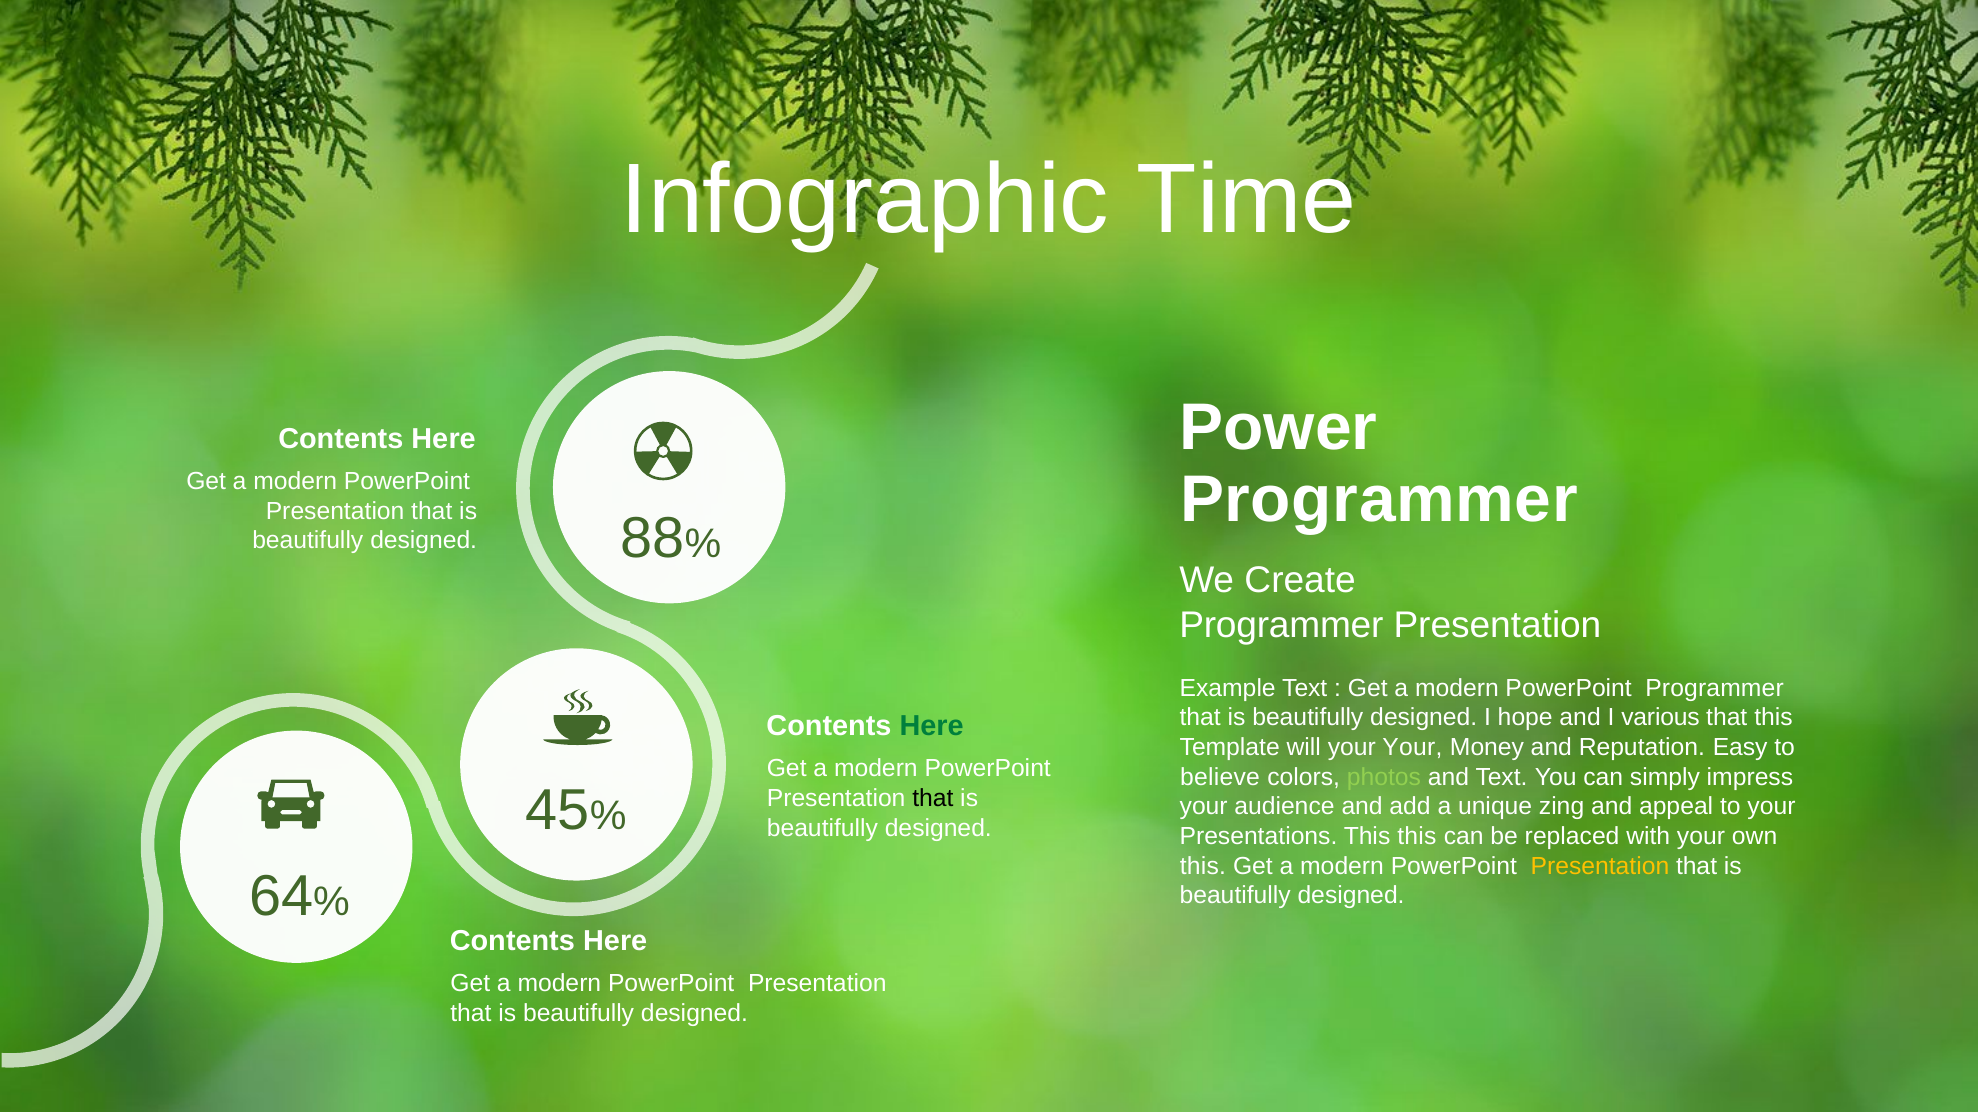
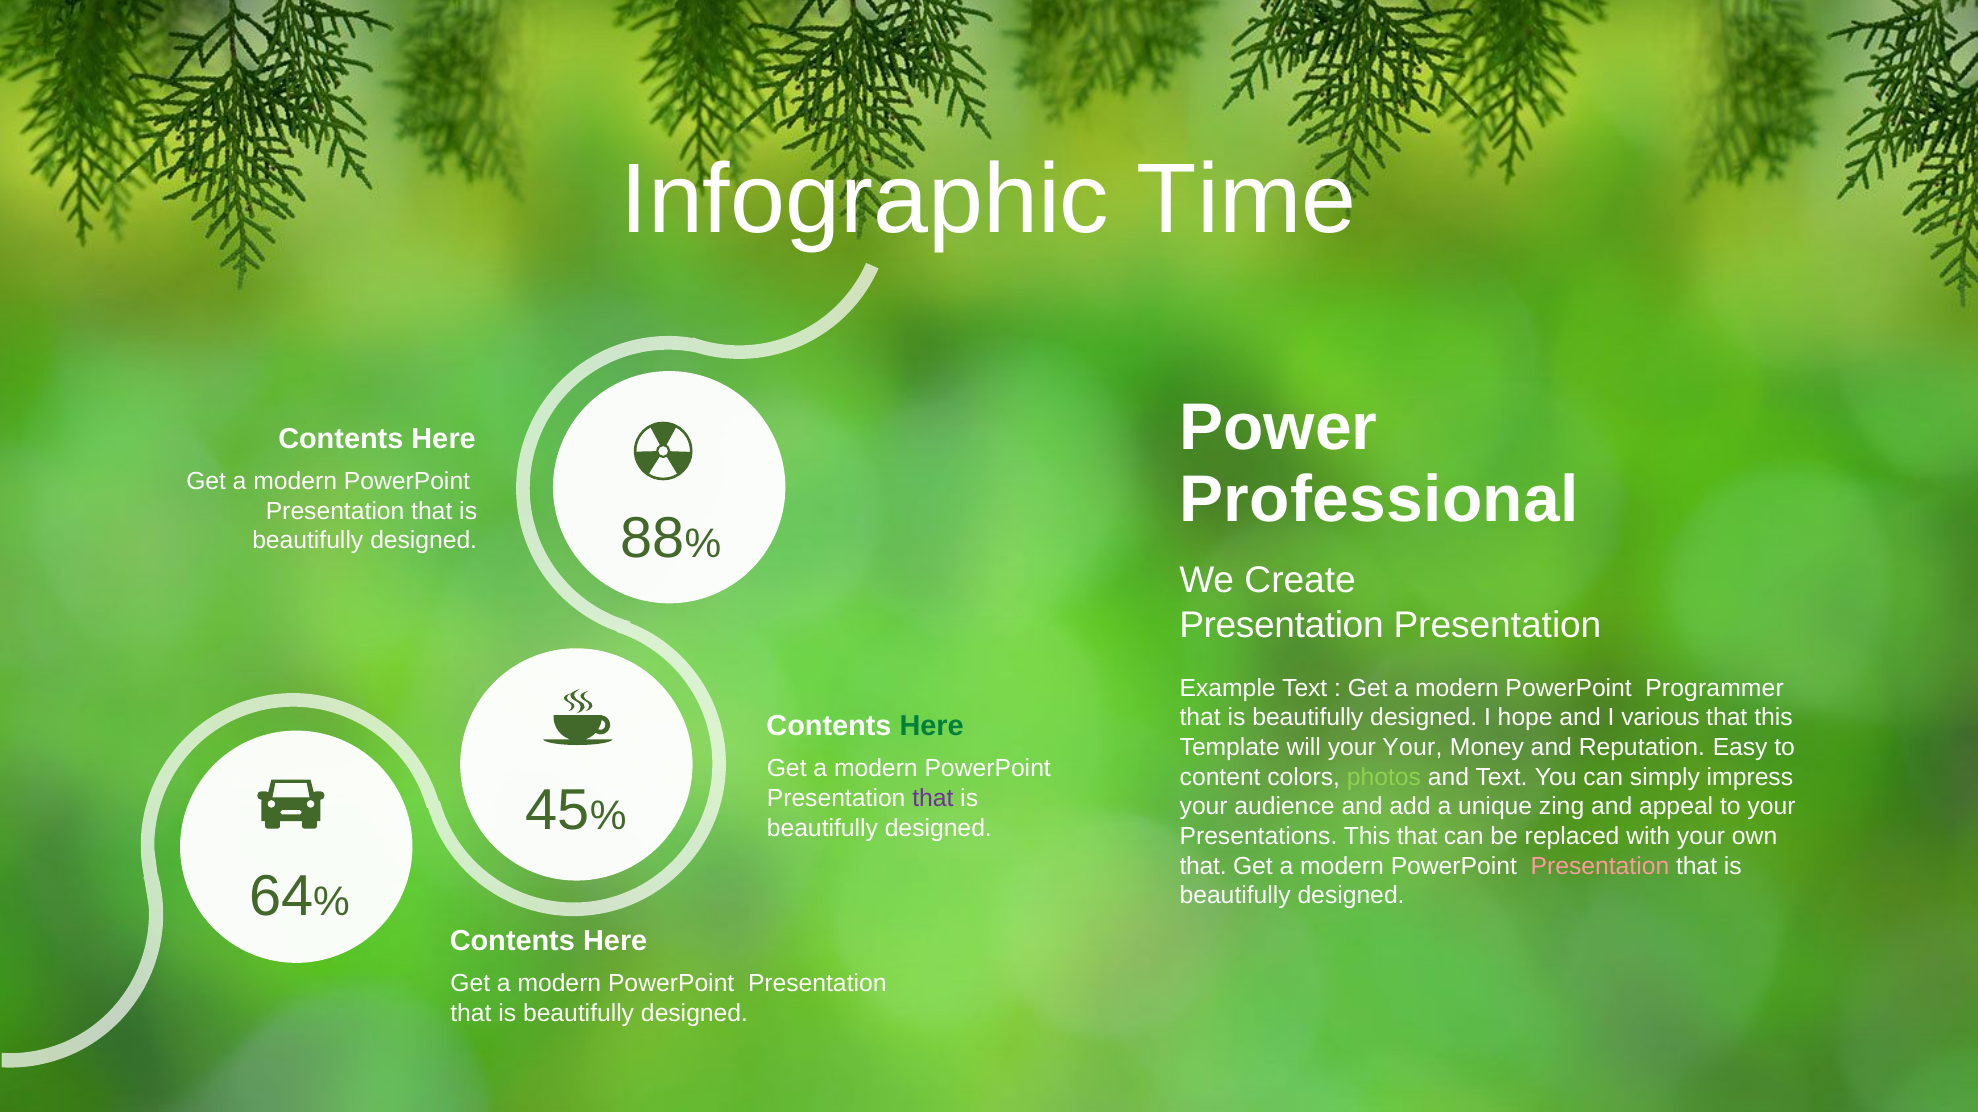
Programmer at (1379, 500): Programmer -> Professional
Programmer at (1281, 625): Programmer -> Presentation
believe: believe -> content
that at (933, 799) colour: black -> purple
This this: this -> that
this at (1203, 866): this -> that
Presentation at (1600, 866) colour: yellow -> pink
